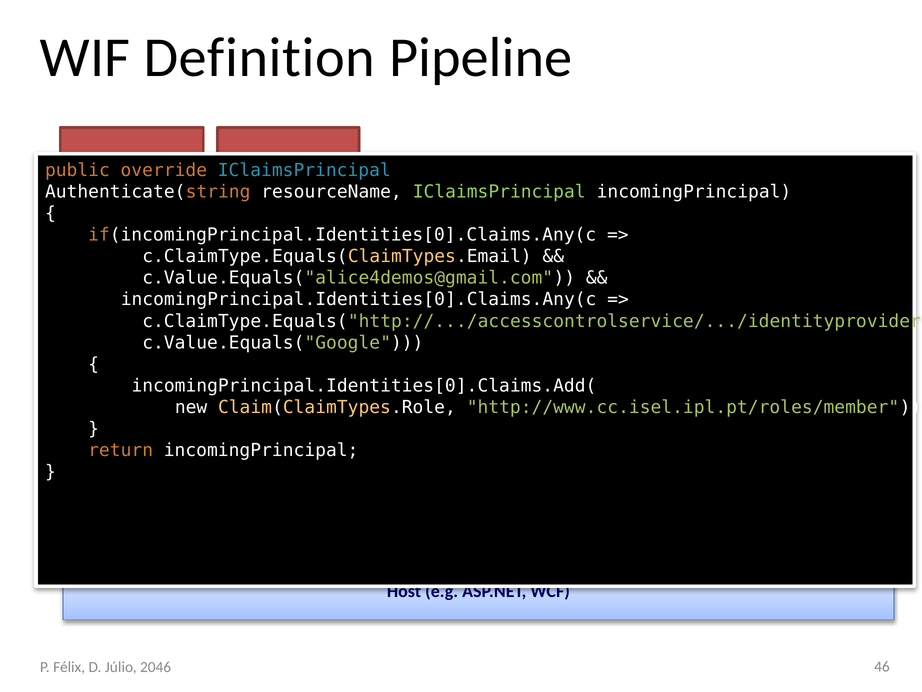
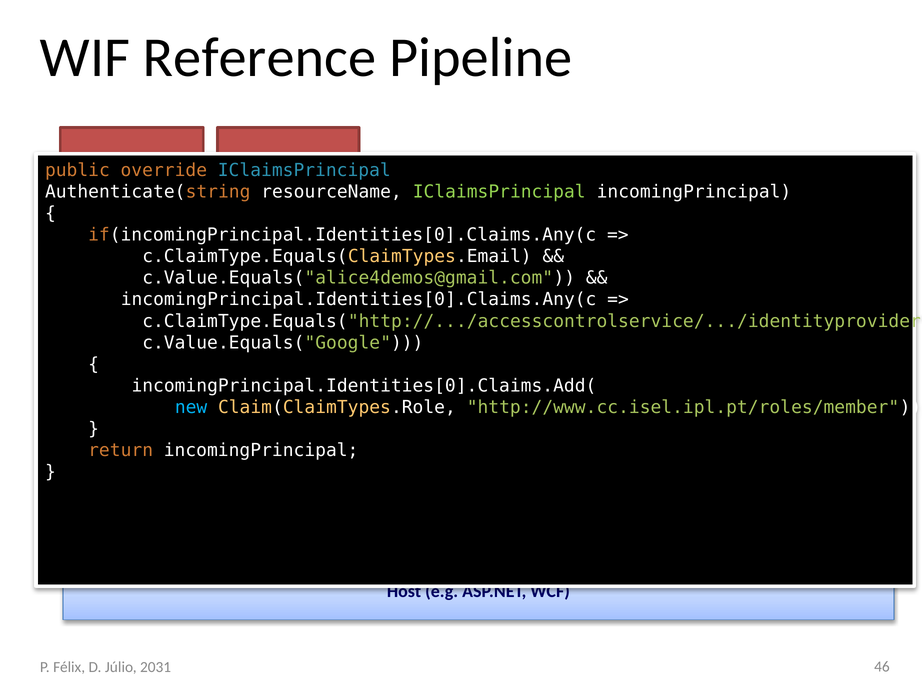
Definition: Definition -> Reference
new colour: white -> light blue
2046: 2046 -> 2031
